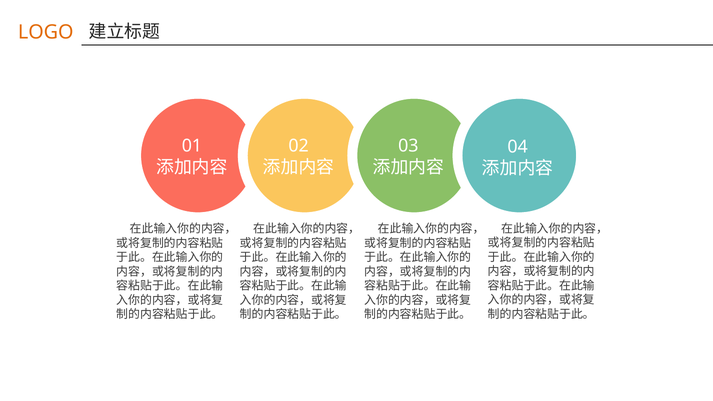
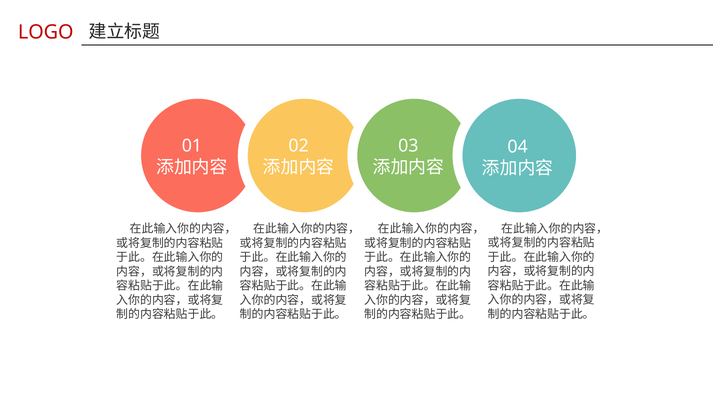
LOGO colour: orange -> red
